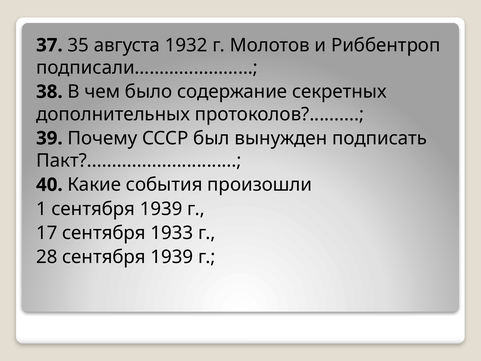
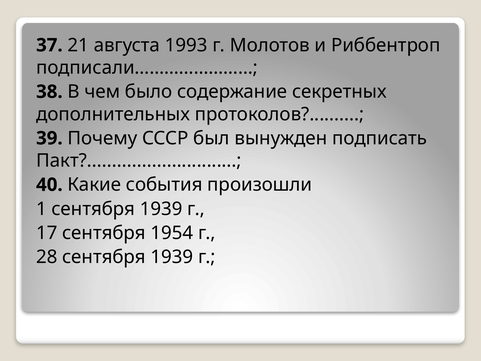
35: 35 -> 21
1932: 1932 -> 1993
1933: 1933 -> 1954
